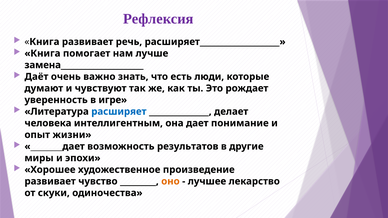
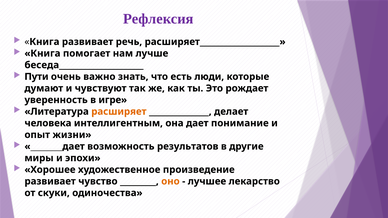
замена_____________________: замена_____________________ -> беседа_____________________
Даёт: Даёт -> Пути
расширяет colour: blue -> orange
